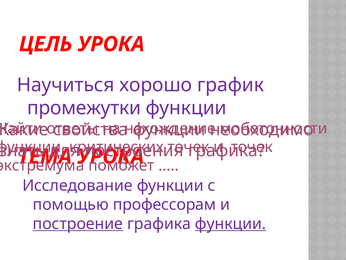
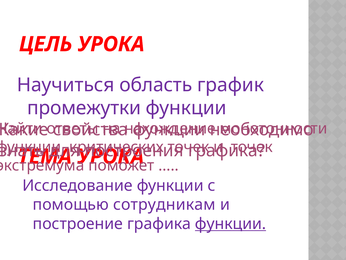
хорошо: хорошо -> область
профессорам: профессорам -> сотрудникам
построение underline: present -> none
